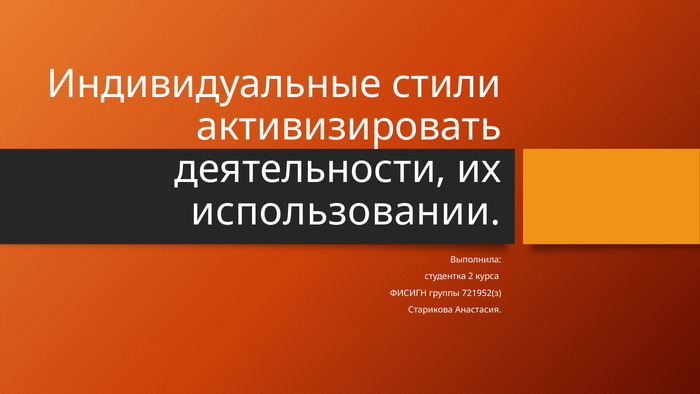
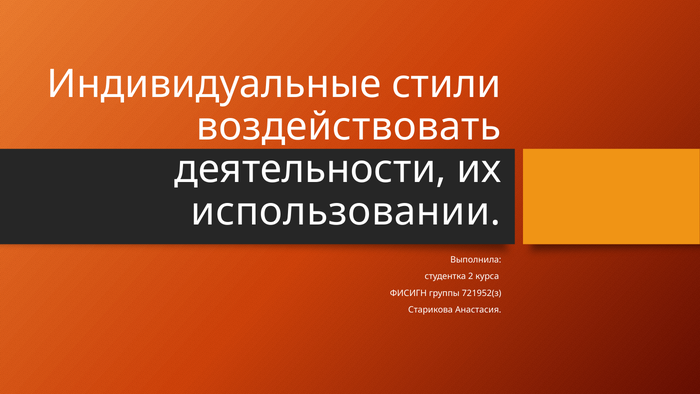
активизировать: активизировать -> воздействовать
